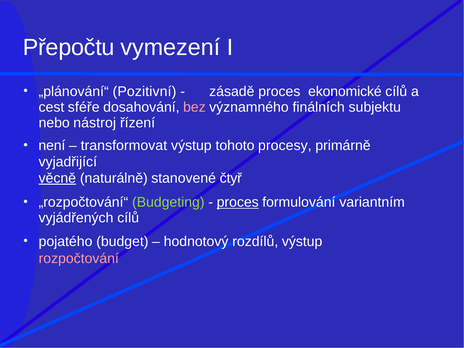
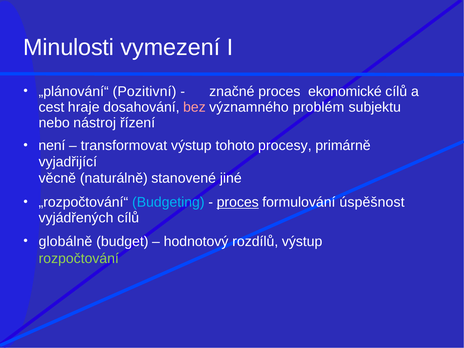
Přepočtu: Přepočtu -> Minulosti
zásadě: zásadě -> značné
sféře: sféře -> hraje
finálních: finálních -> problém
věcně underline: present -> none
čtyř: čtyř -> jiné
Budgeting colour: light green -> light blue
variantním: variantním -> úspěšnost
pojatého: pojatého -> globálně
rozpočtování colour: pink -> light green
